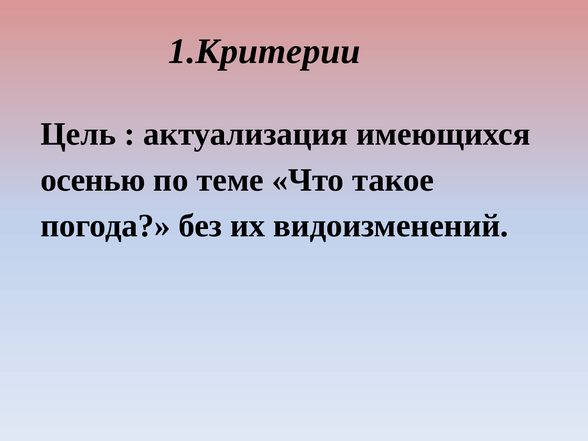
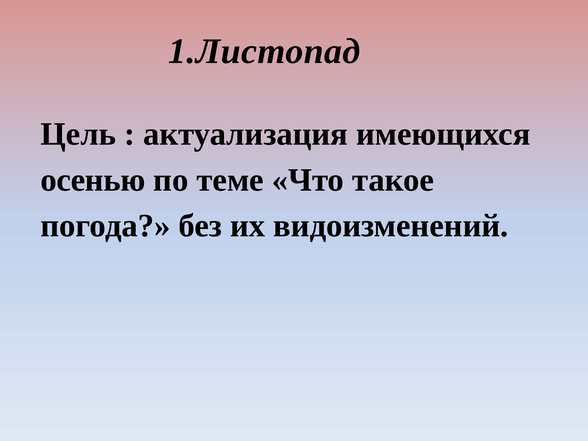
1.Критерии: 1.Критерии -> 1.Листопад
